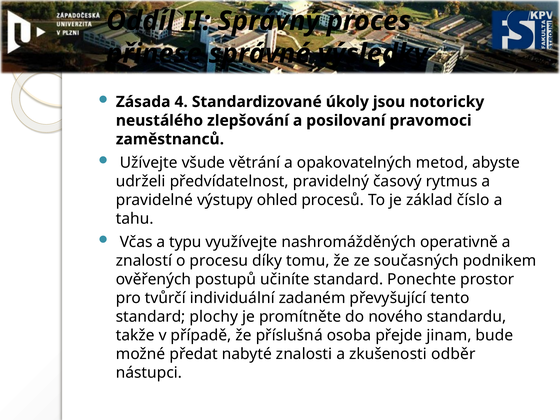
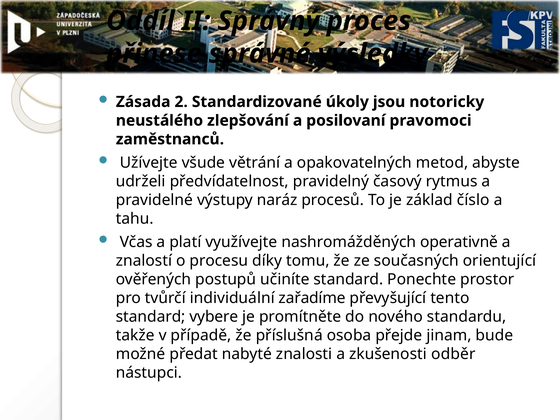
4: 4 -> 2
ohled: ohled -> naráz
typu: typu -> platí
podnikem: podnikem -> orientující
zadaném: zadaném -> zařadíme
plochy: plochy -> vybere
